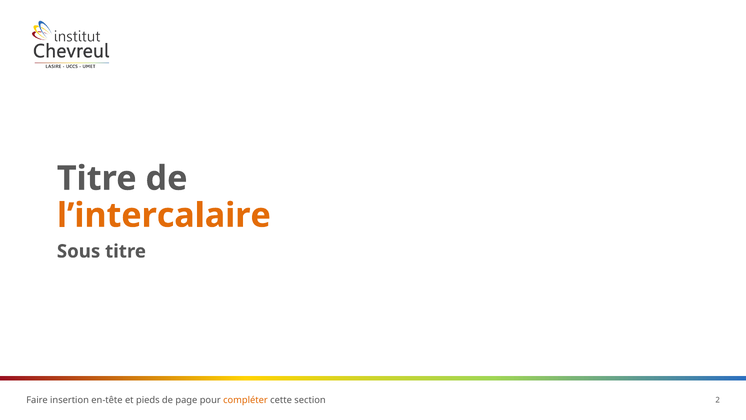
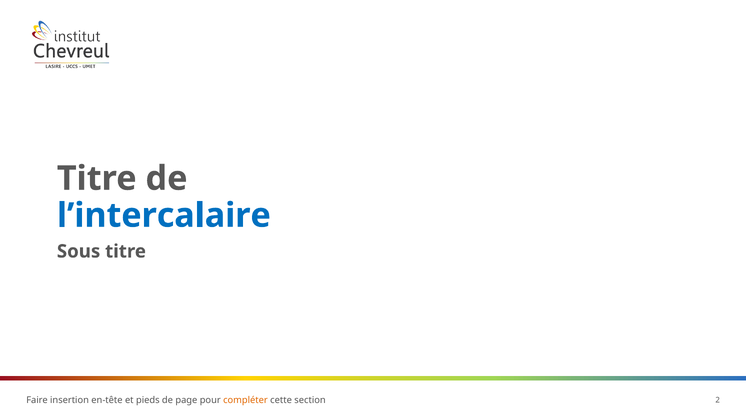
l’intercalaire colour: orange -> blue
